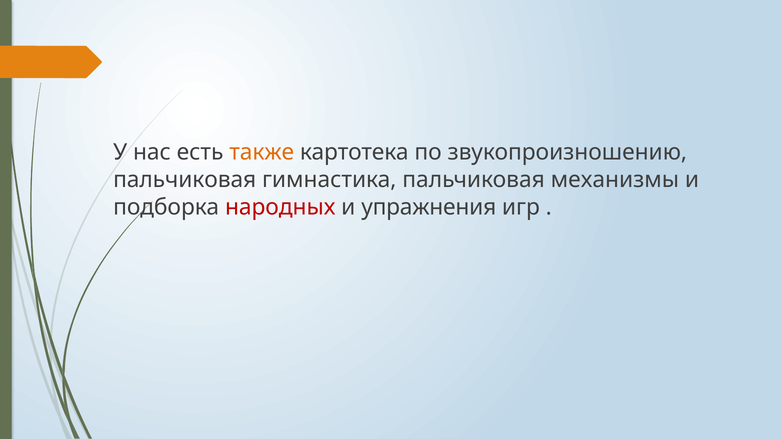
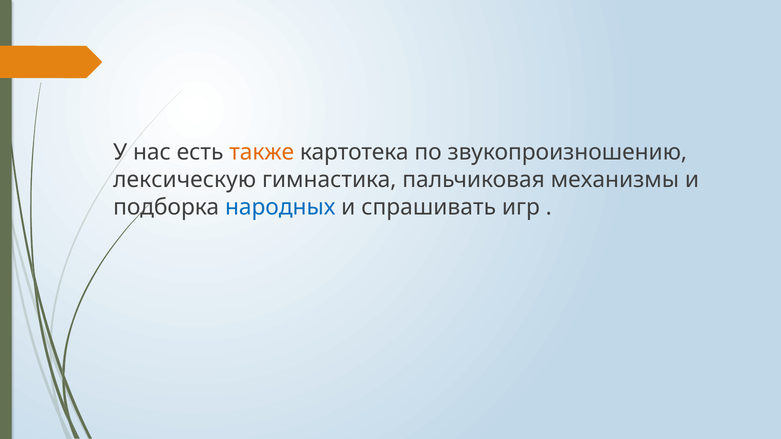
пальчиковая at (185, 180): пальчиковая -> лексическую
народных colour: red -> blue
упражнения: упражнения -> спрашивать
